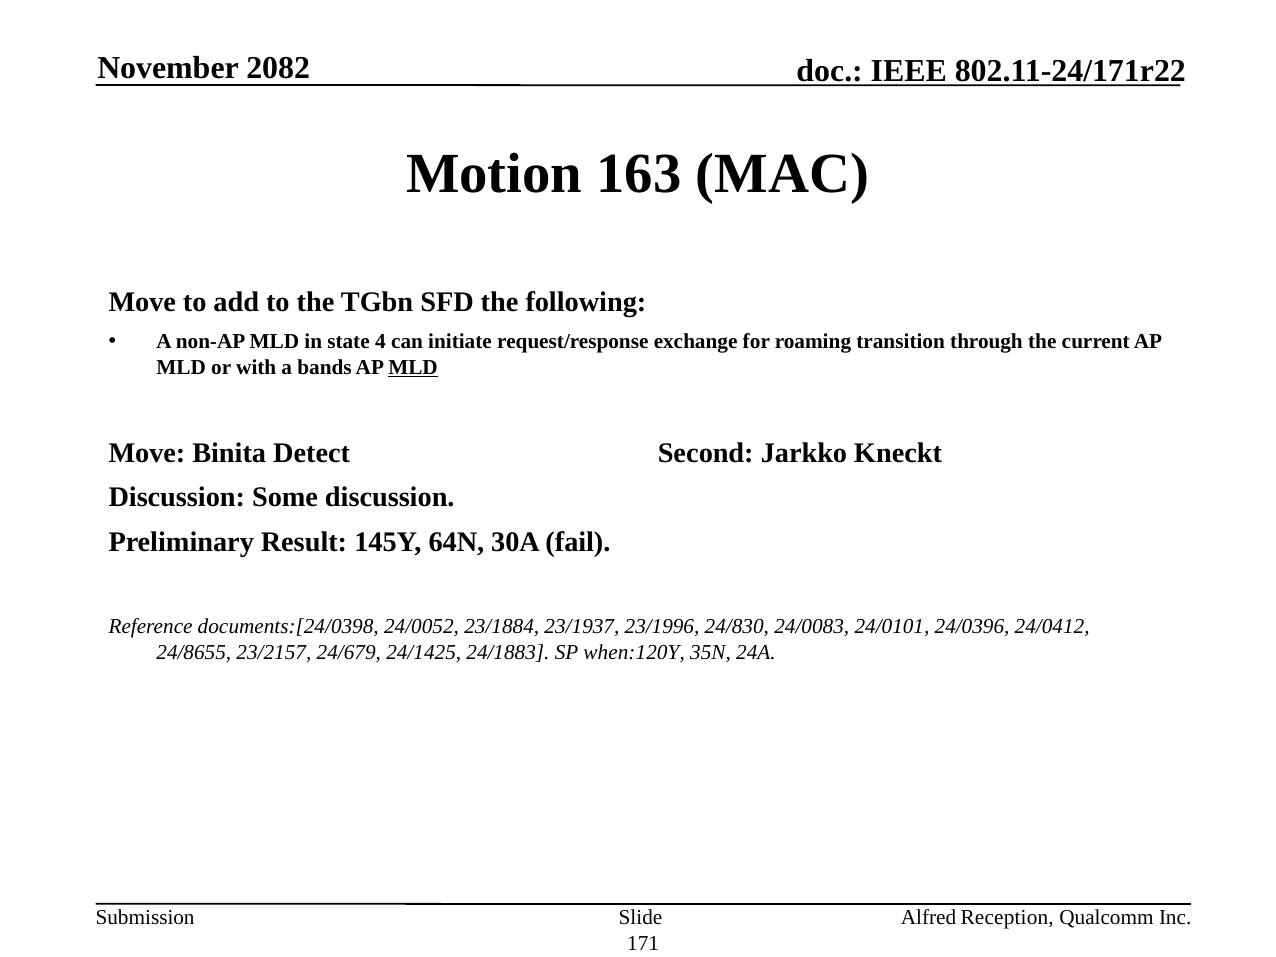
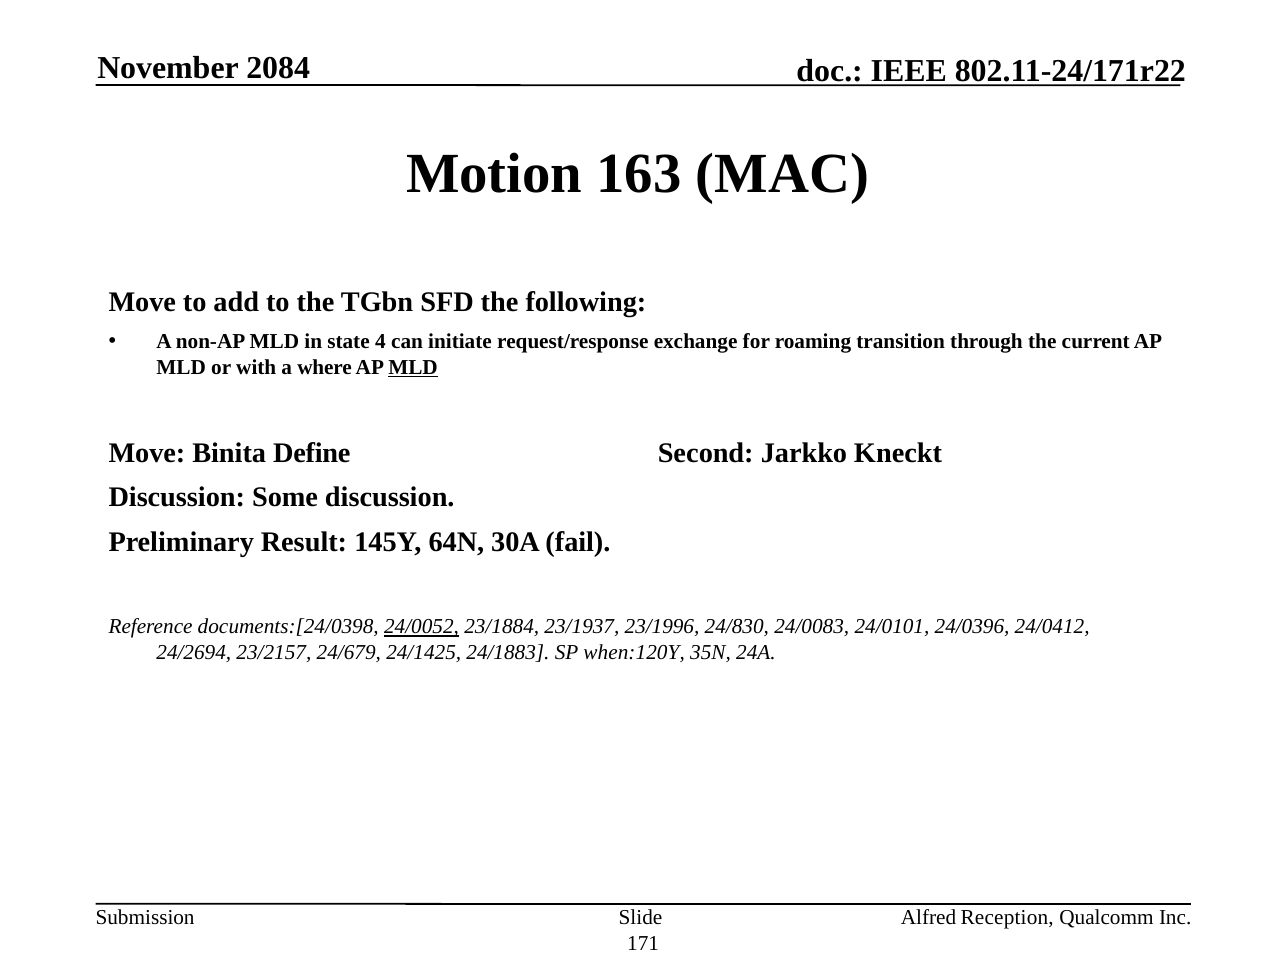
2082: 2082 -> 2084
bands: bands -> where
Detect: Detect -> Define
24/0052 underline: none -> present
24/8655: 24/8655 -> 24/2694
